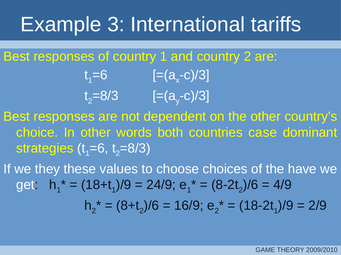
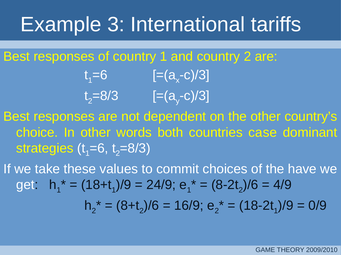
they: they -> take
choose: choose -> commit
2/9: 2/9 -> 0/9
